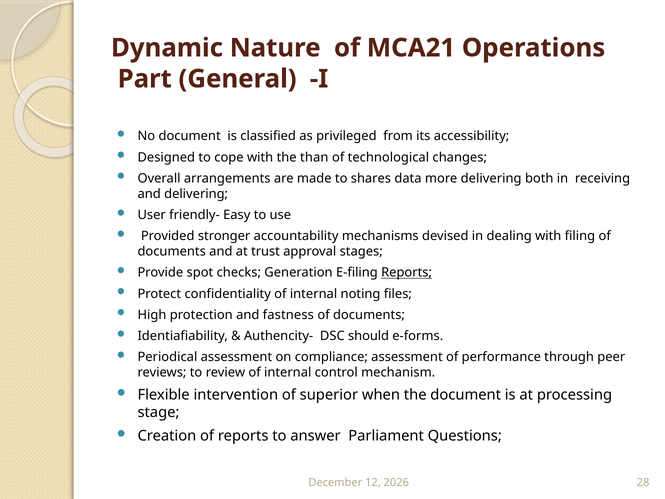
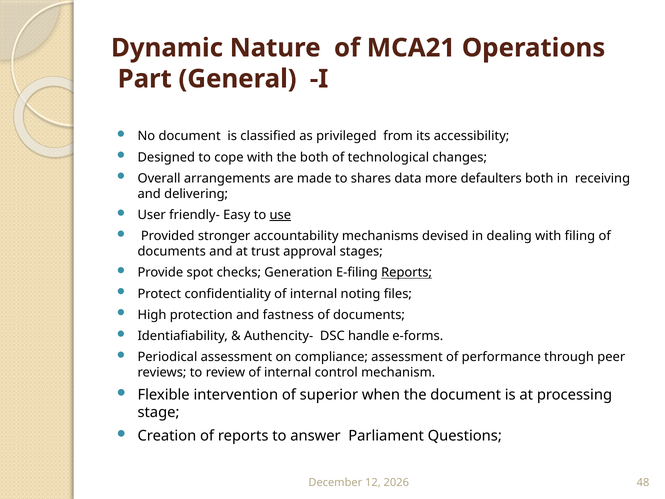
the than: than -> both
more delivering: delivering -> defaulters
use underline: none -> present
should: should -> handle
28: 28 -> 48
